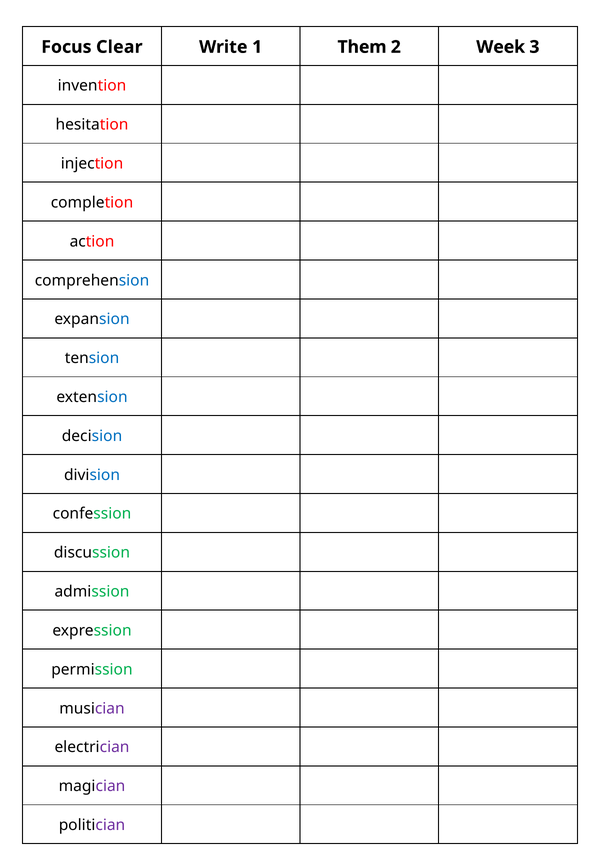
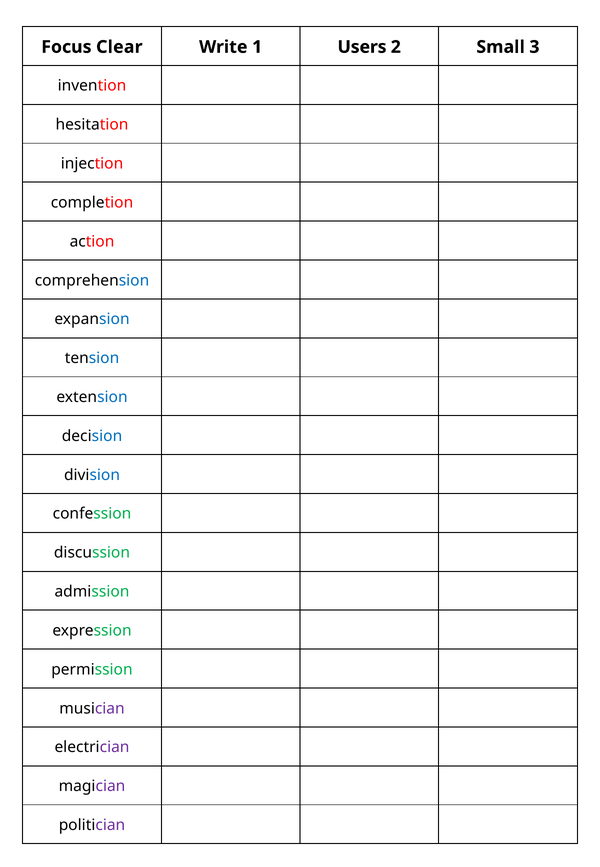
Them: Them -> Users
Week: Week -> Small
